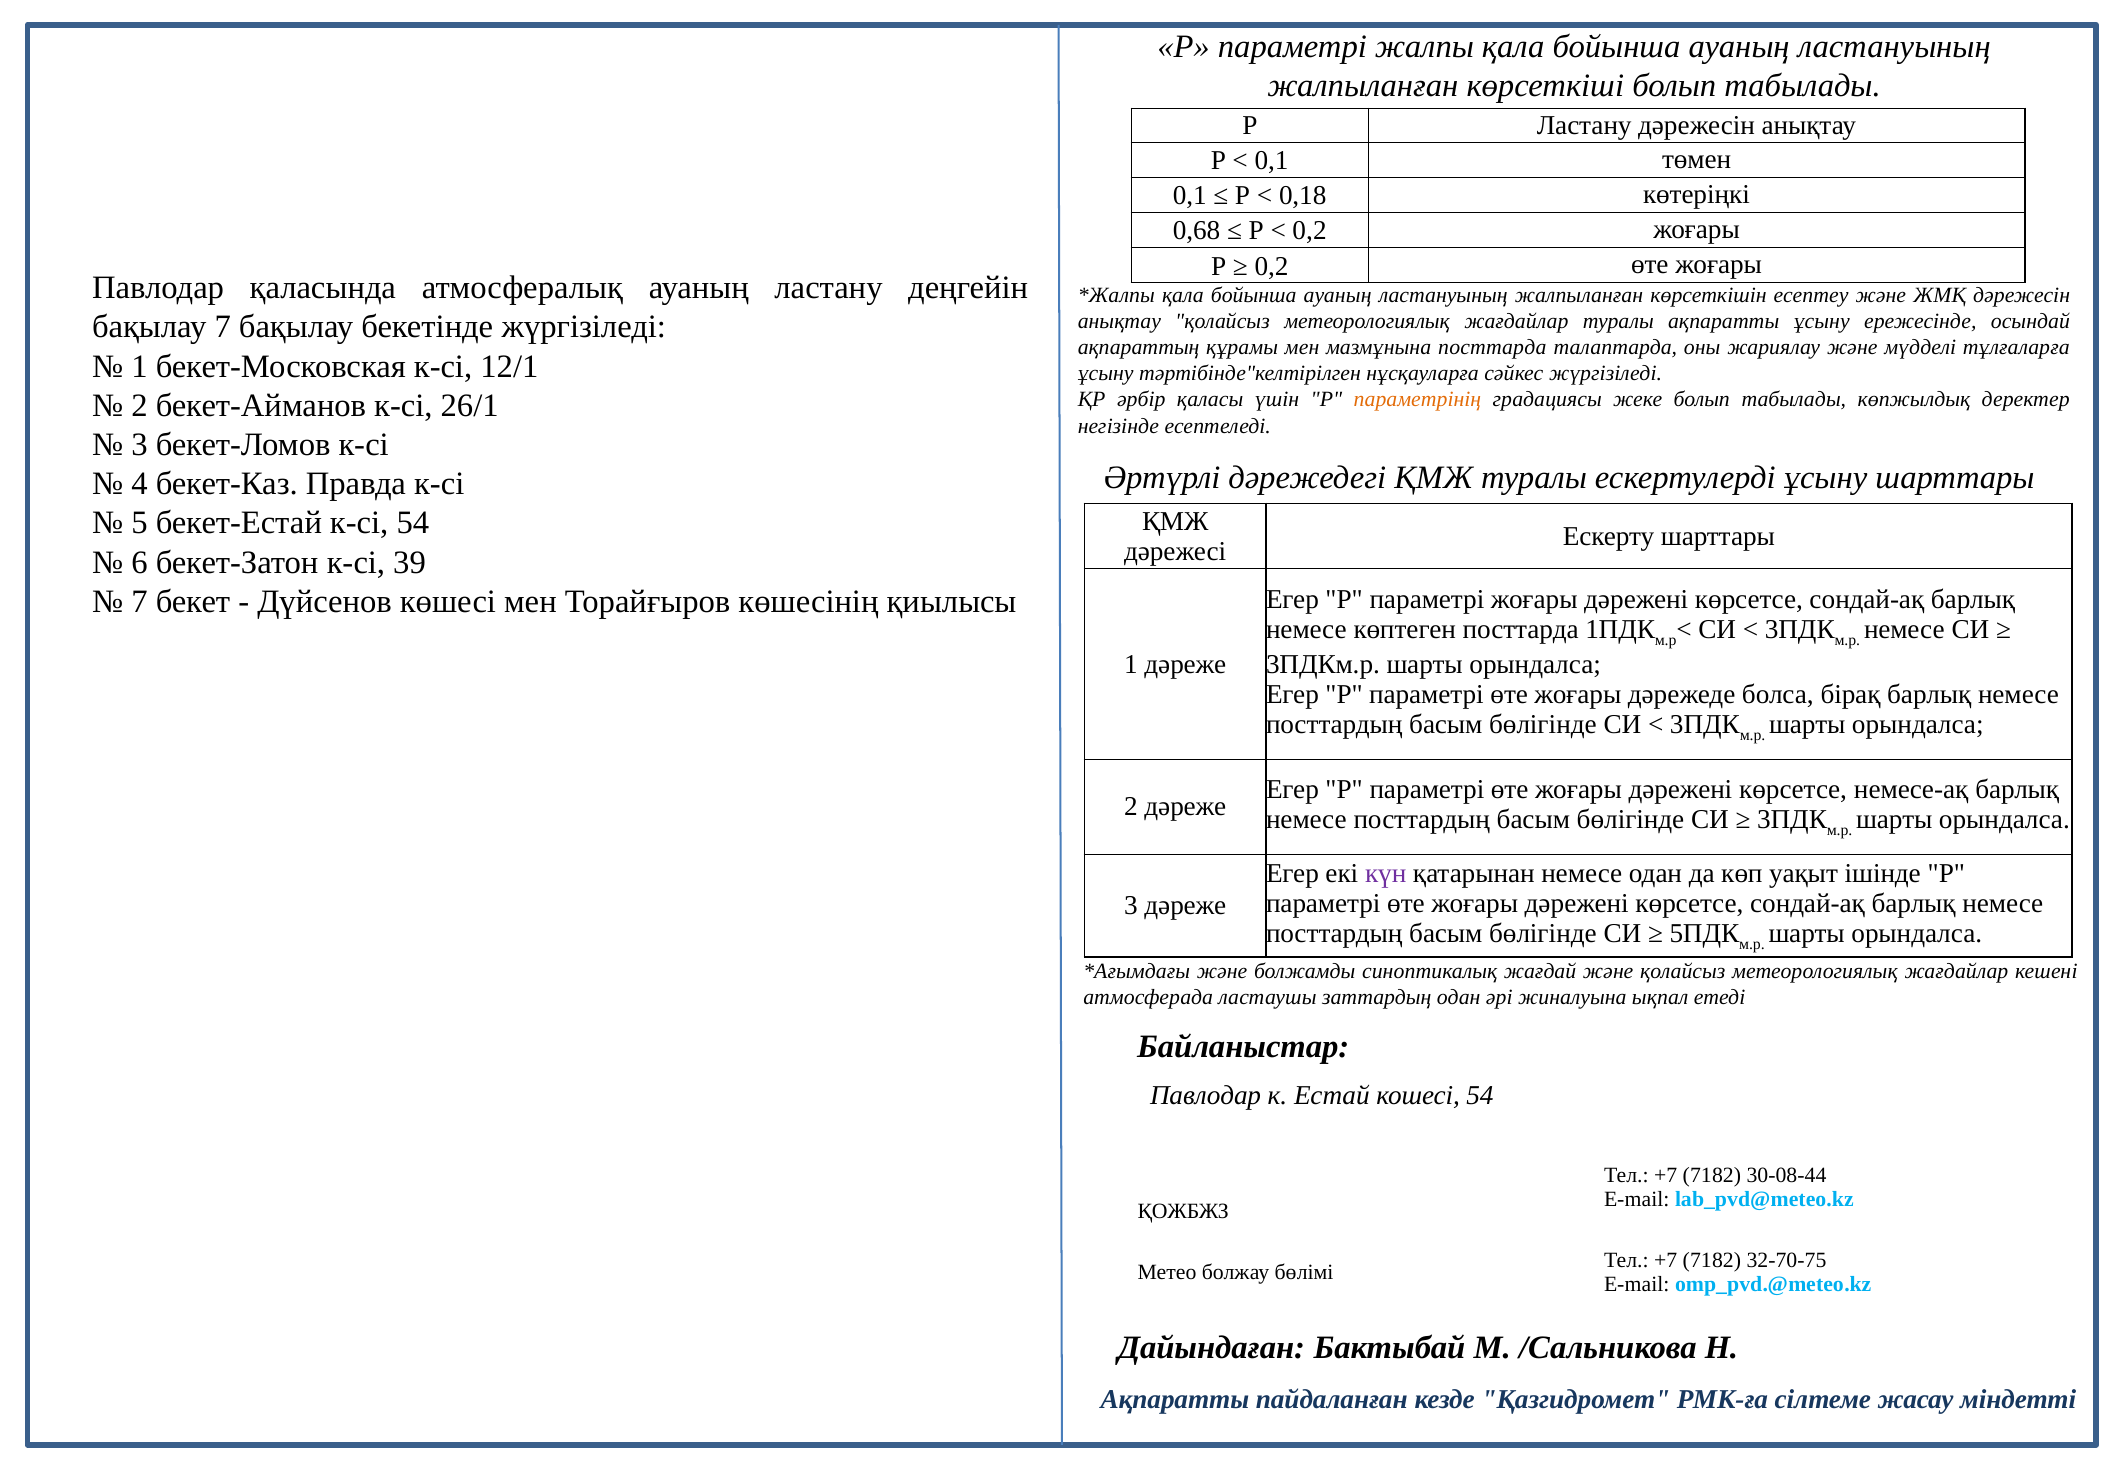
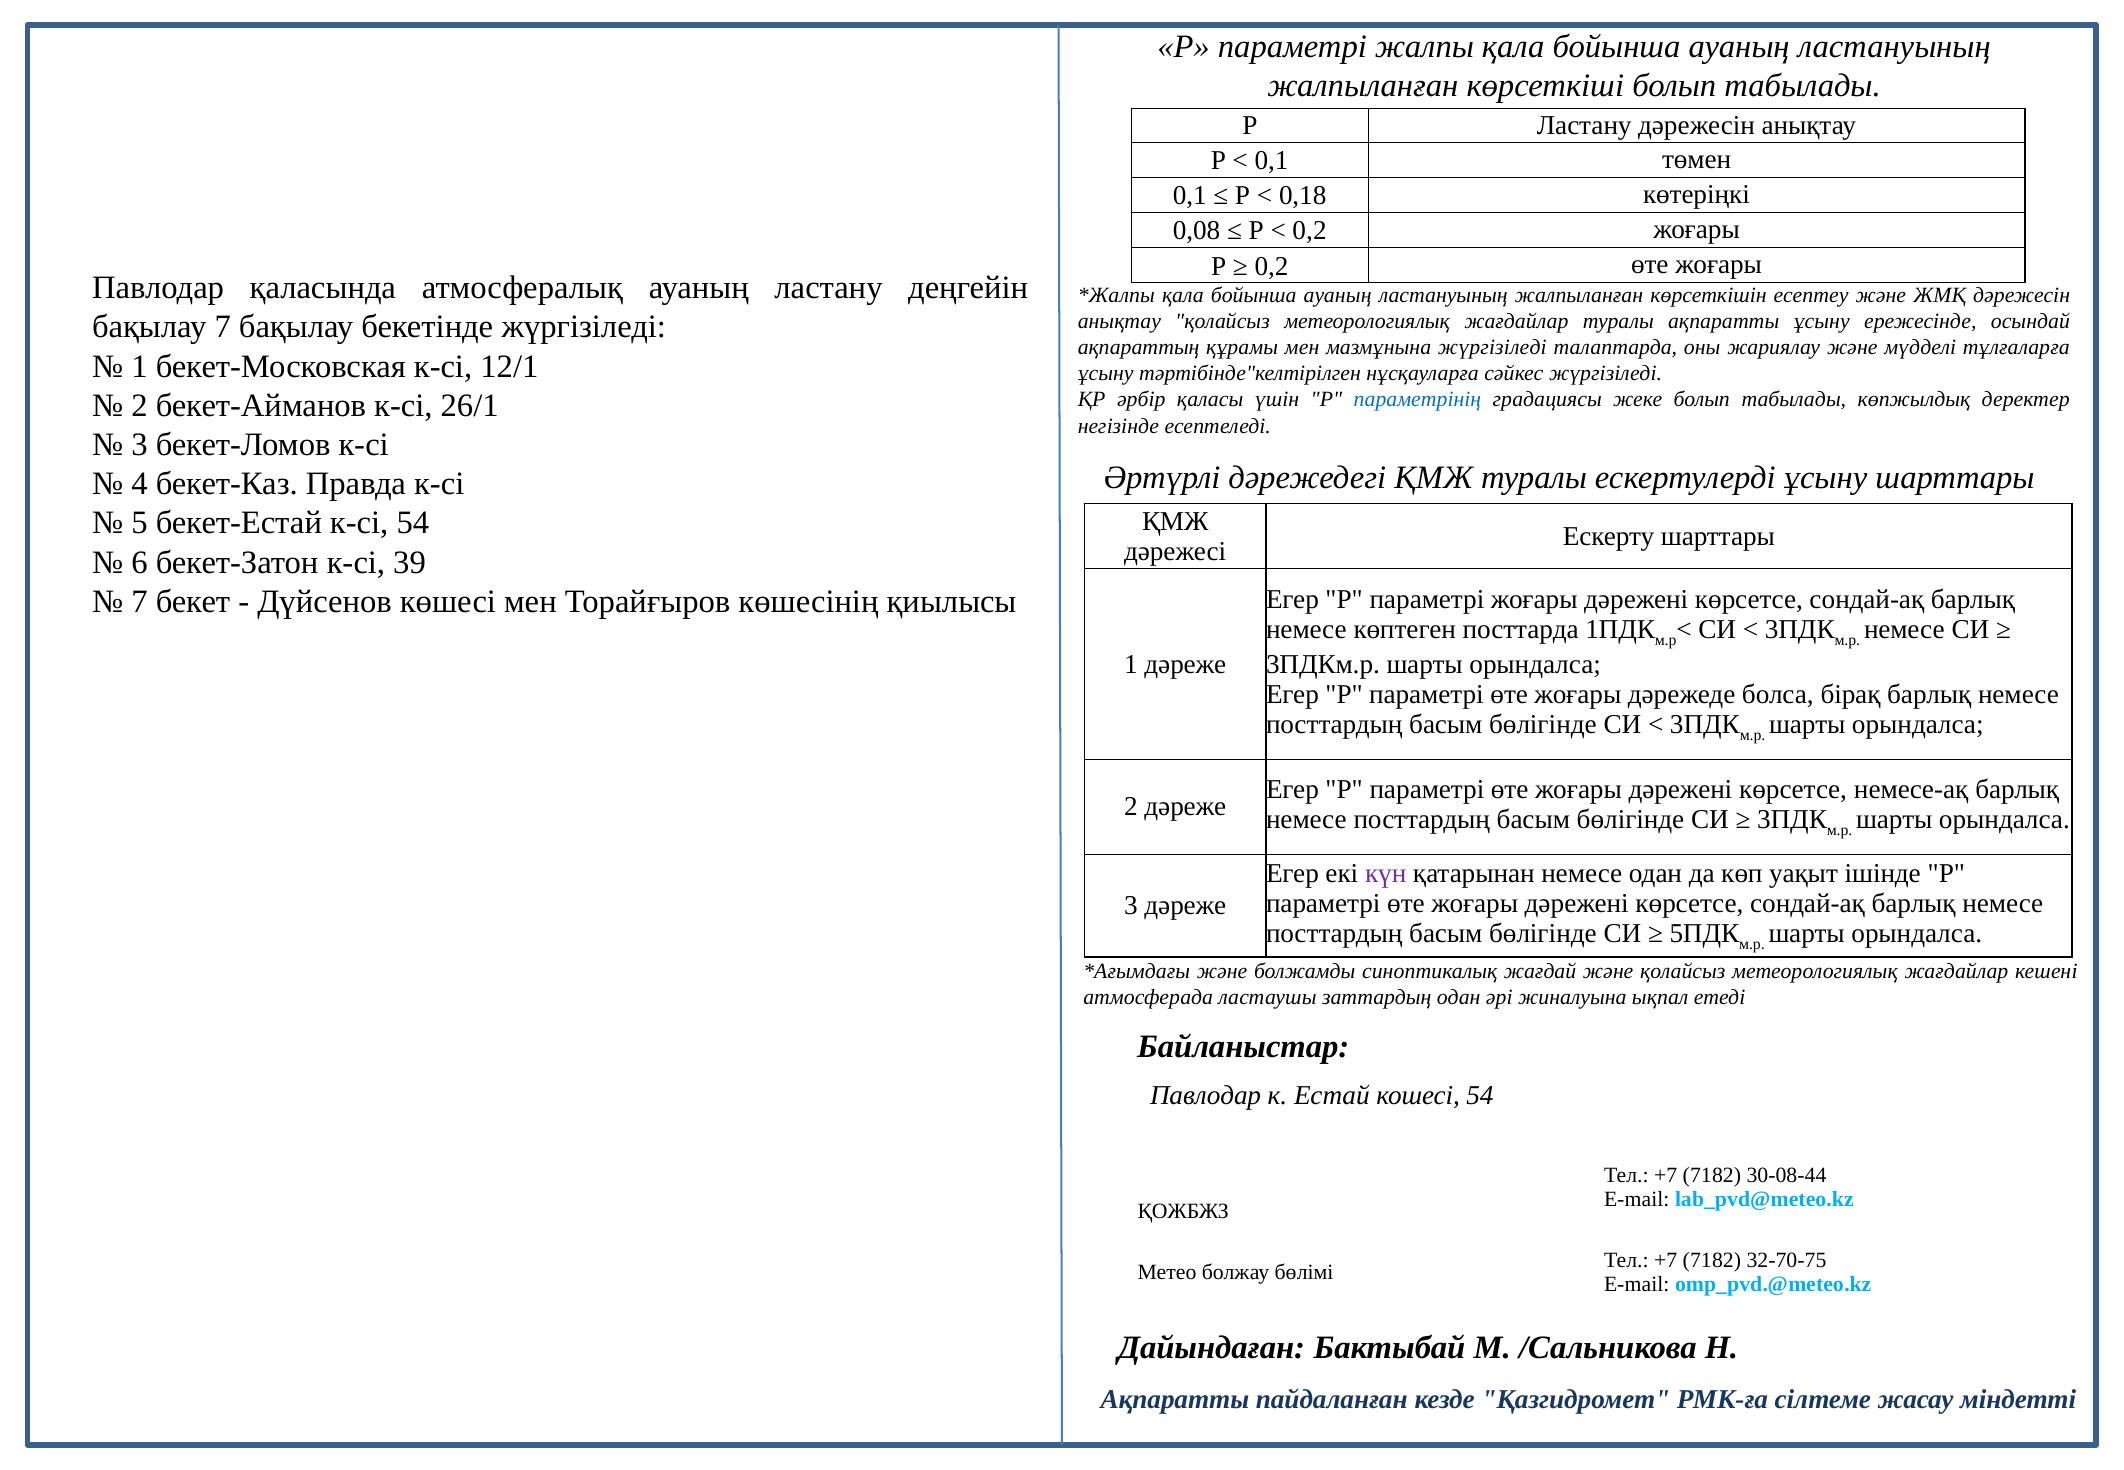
0,68: 0,68 -> 0,08
мазмұнына посттарда: посттарда -> жүргізіледі
параметрінің colour: orange -> blue
